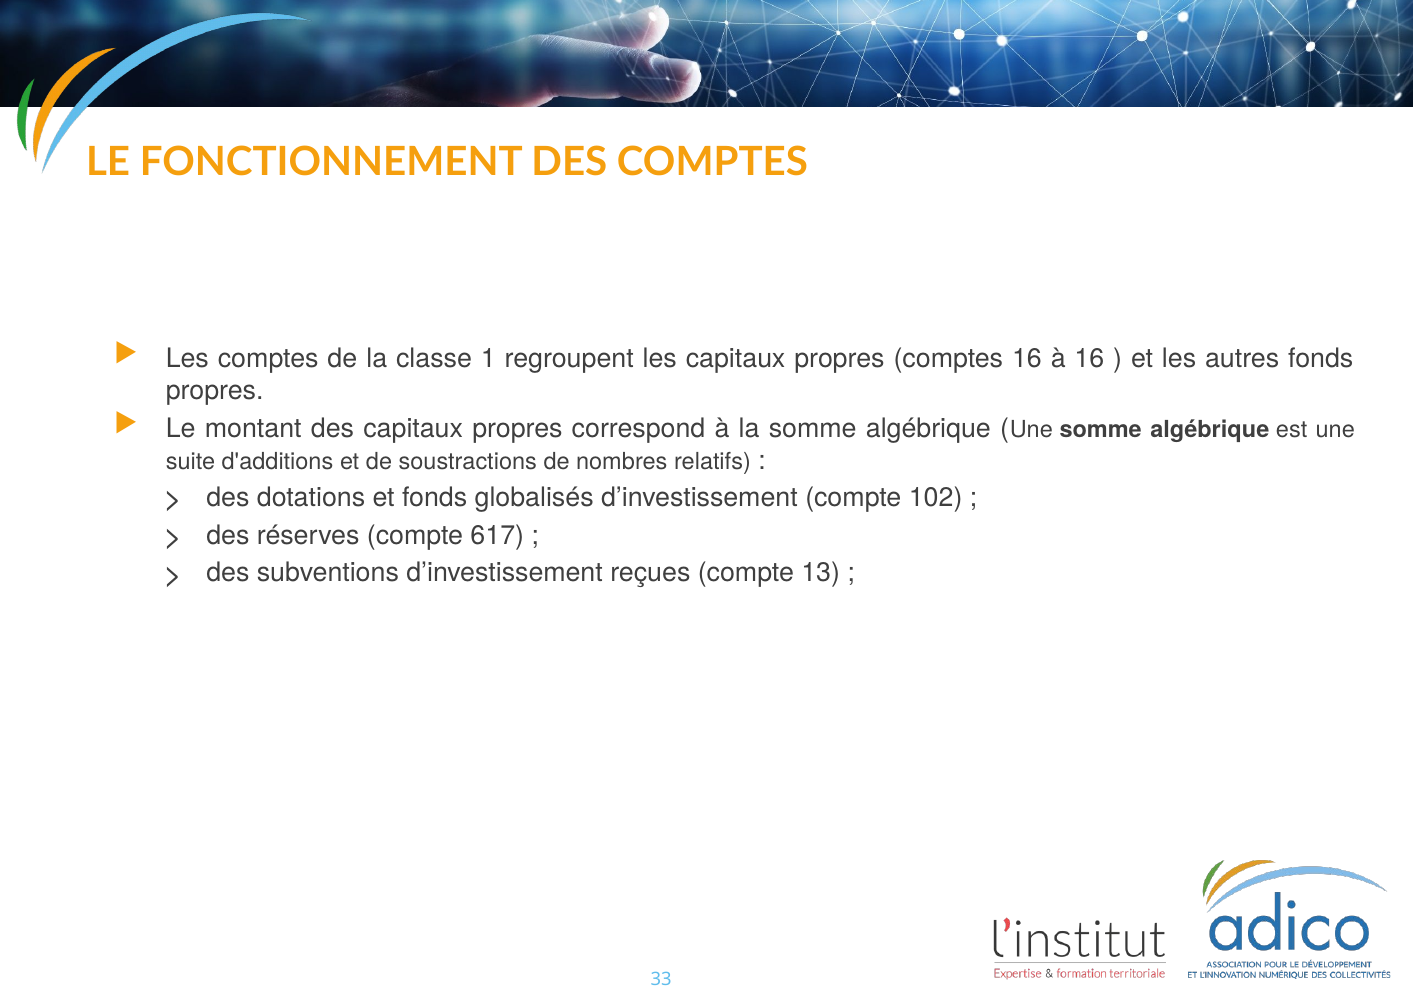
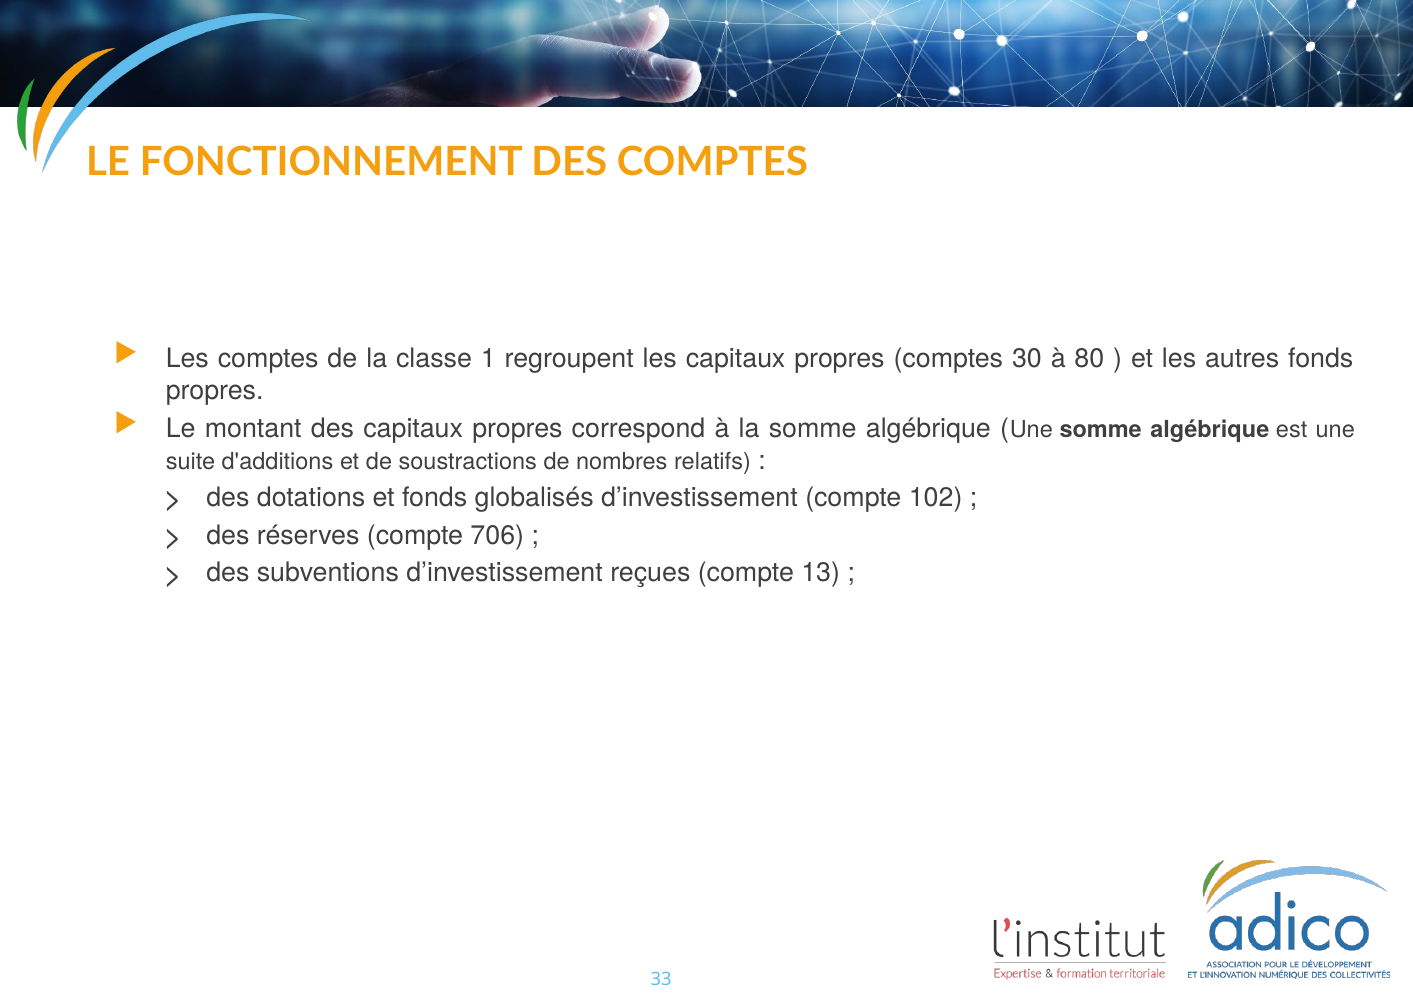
comptes 16: 16 -> 30
à 16: 16 -> 80
617: 617 -> 706
